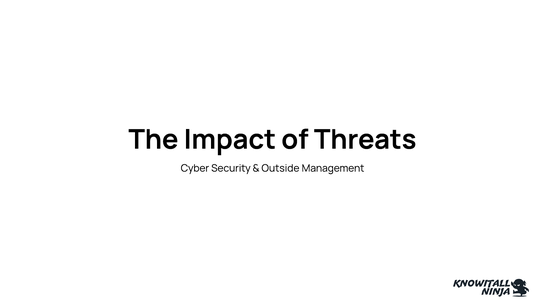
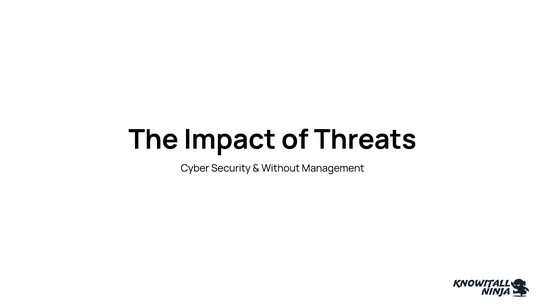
Outside: Outside -> Without
